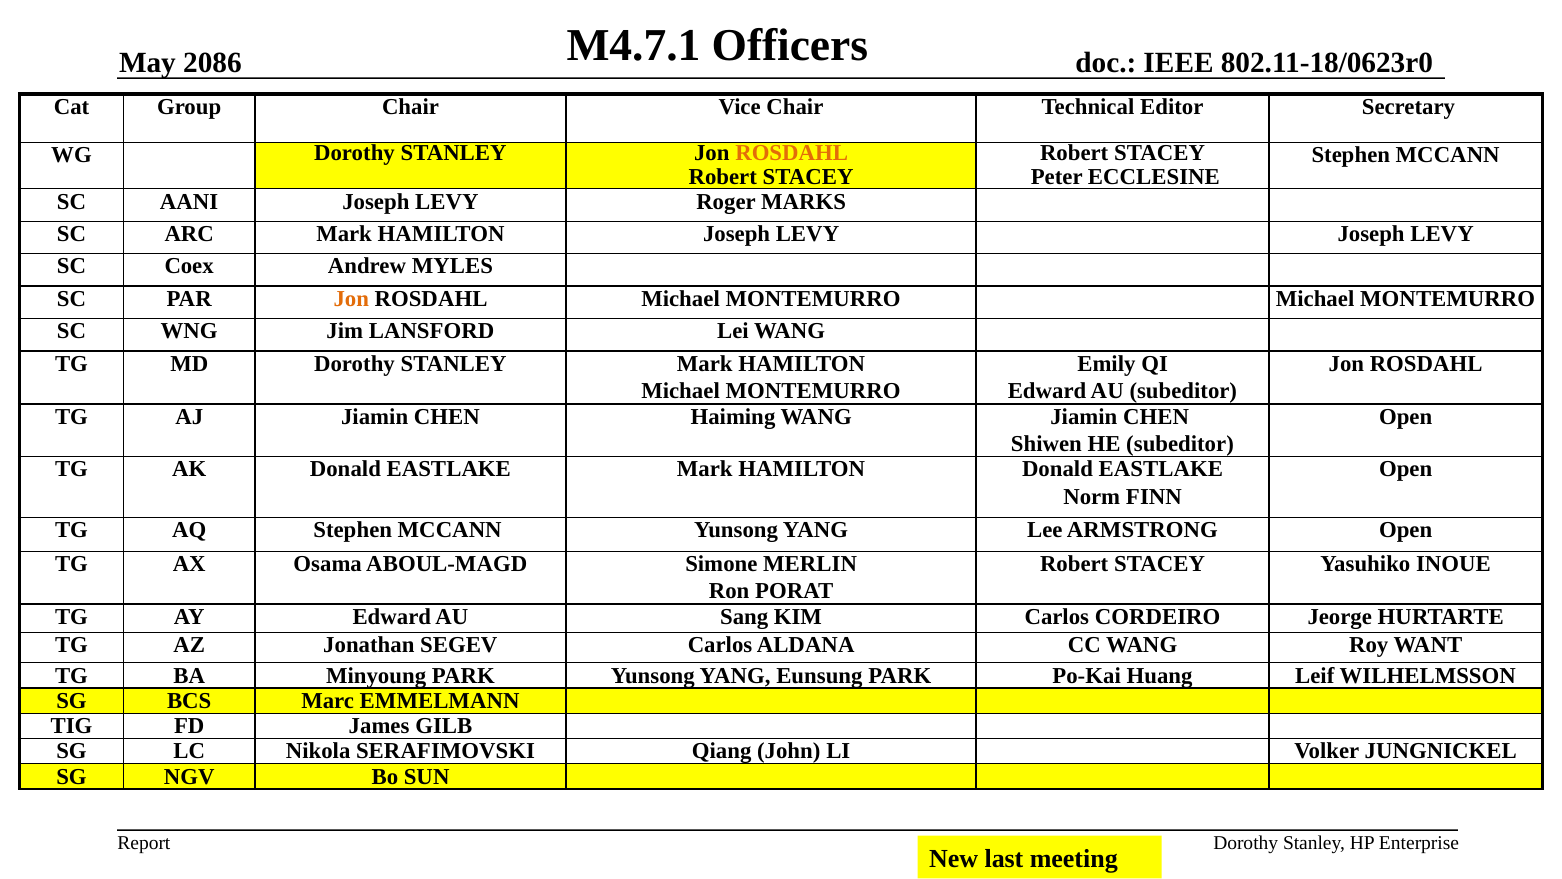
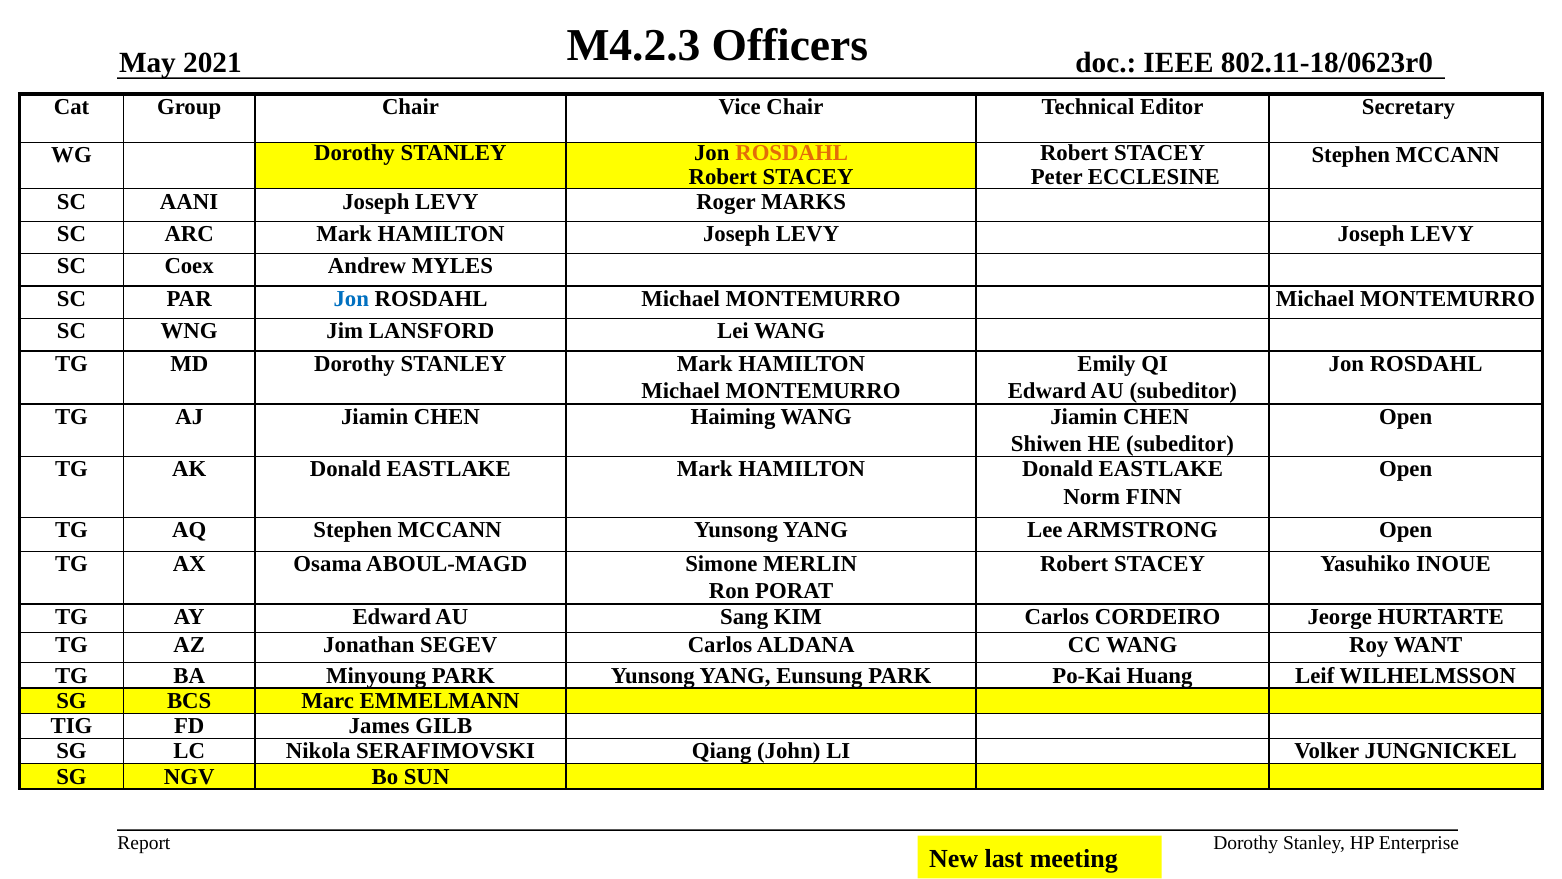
M4.7.1: M4.7.1 -> M4.2.3
2086: 2086 -> 2021
Jon at (351, 299) colour: orange -> blue
